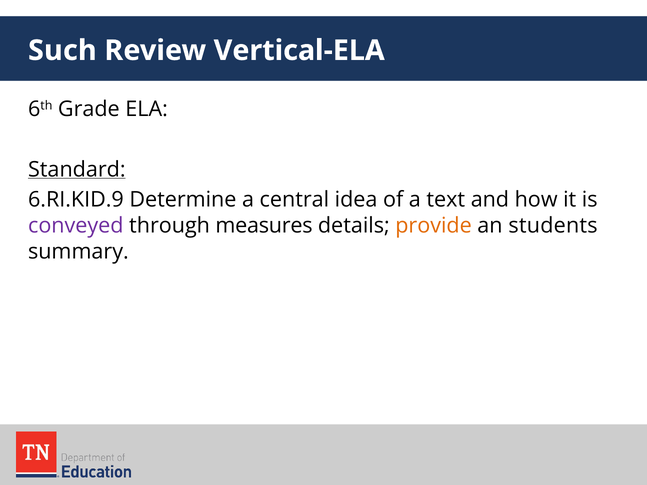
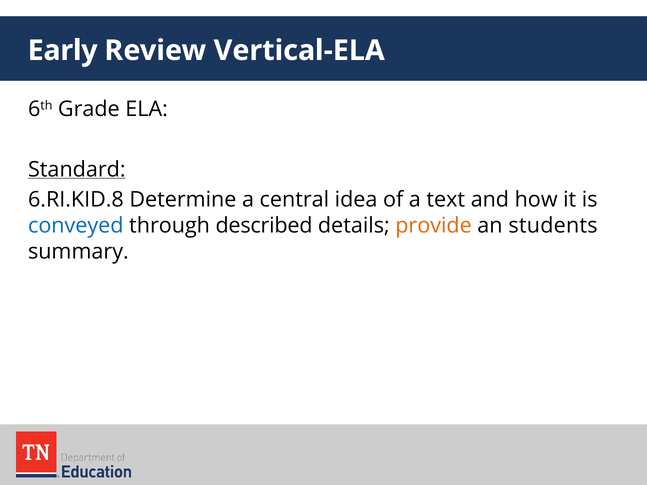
Such: Such -> Early
6.RI.KID.9: 6.RI.KID.9 -> 6.RI.KID.8
conveyed colour: purple -> blue
measures: measures -> described
